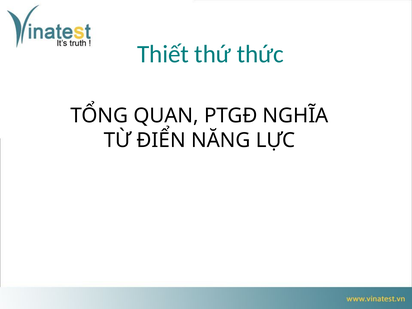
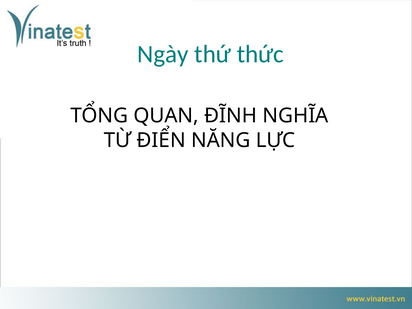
Thiết: Thiết -> Ngày
PTGĐ: PTGĐ -> ĐĨNH
